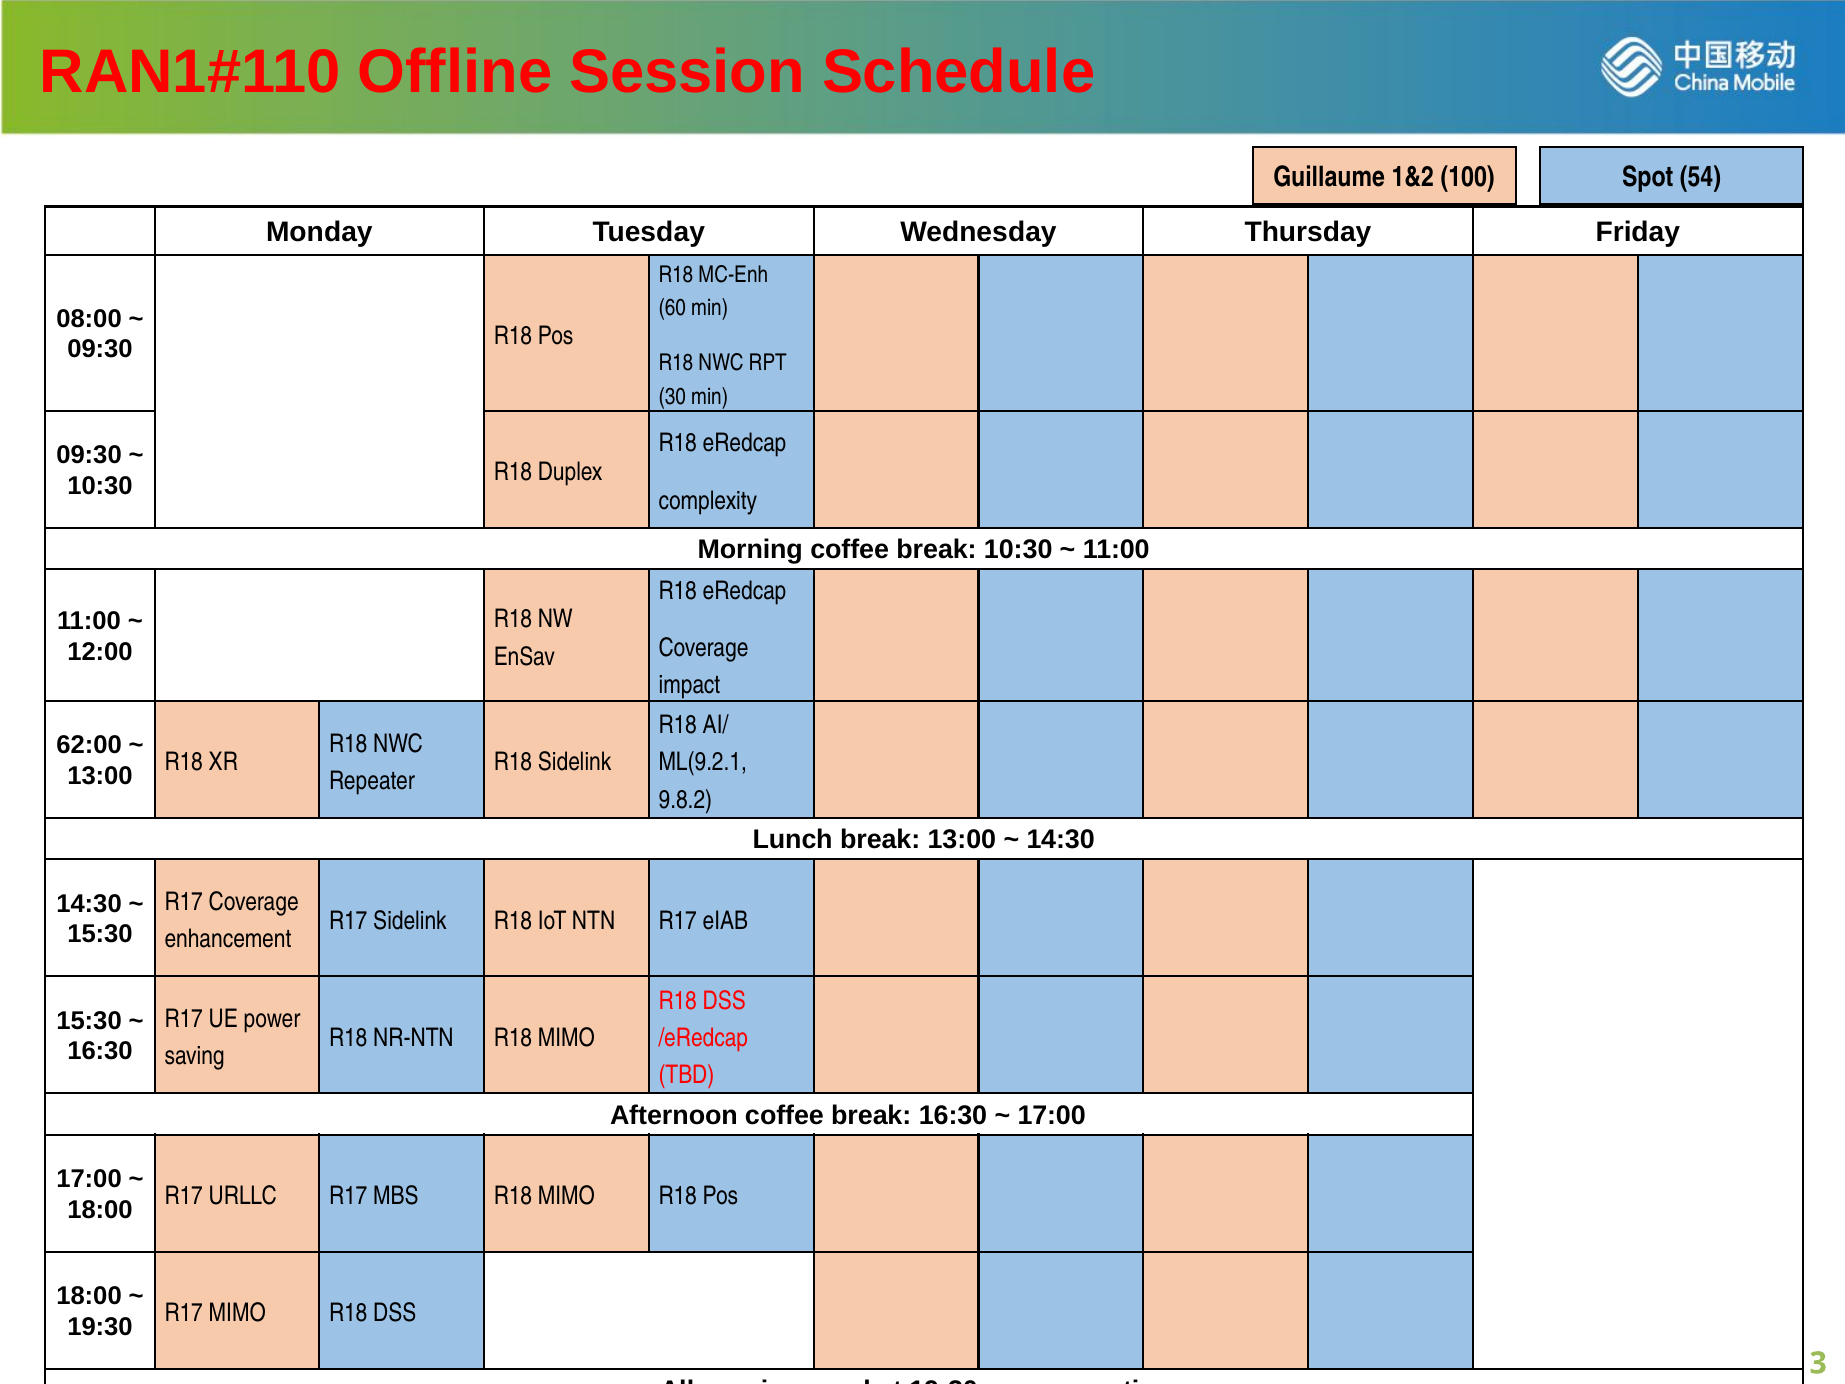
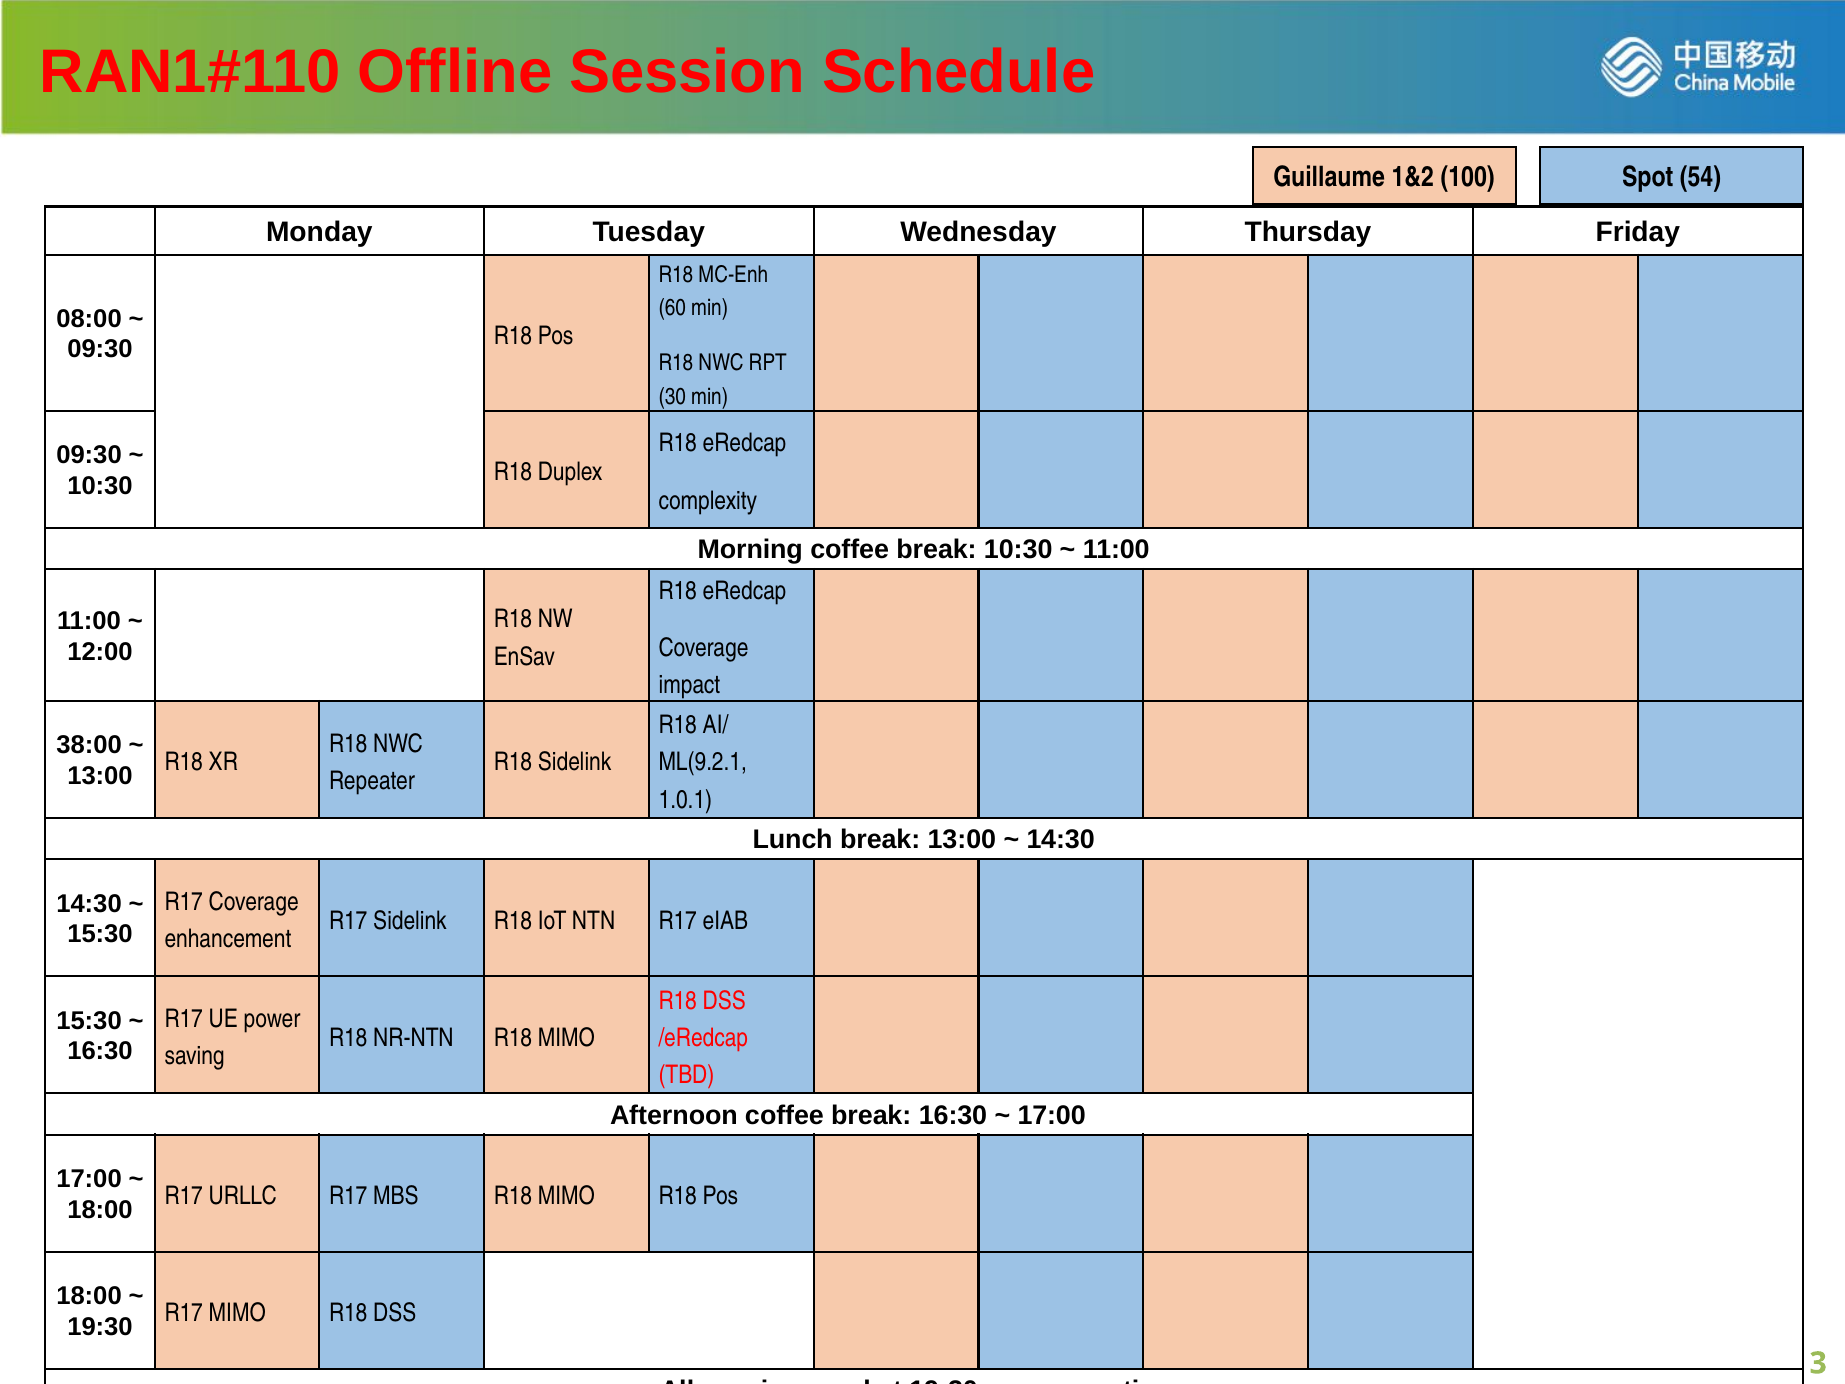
62:00: 62:00 -> 38:00
9.8.2: 9.8.2 -> 1.0.1
